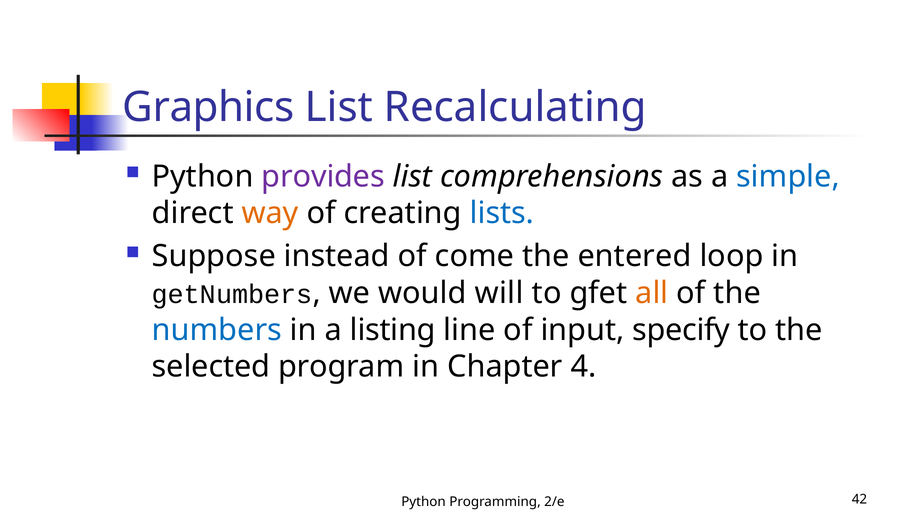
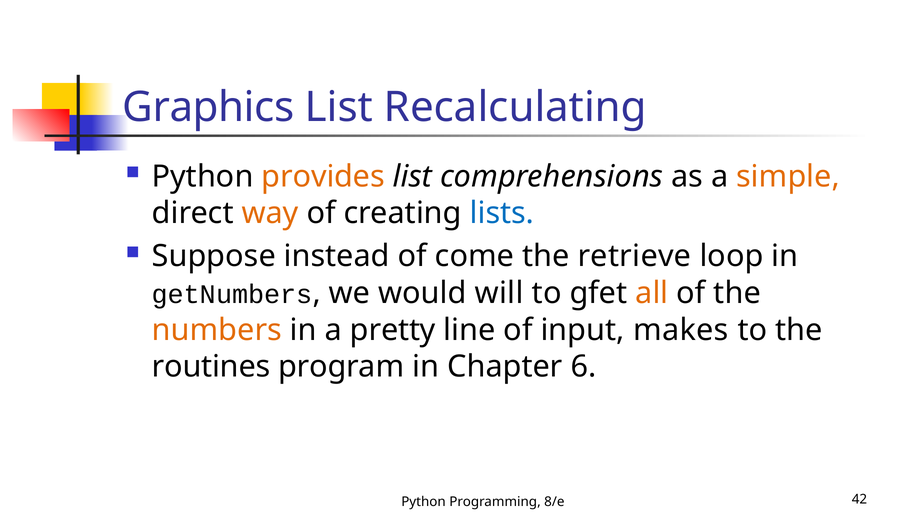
provides colour: purple -> orange
simple colour: blue -> orange
entered: entered -> retrieve
numbers colour: blue -> orange
listing: listing -> pretty
specify: specify -> makes
selected: selected -> routines
4: 4 -> 6
2/e: 2/e -> 8/e
